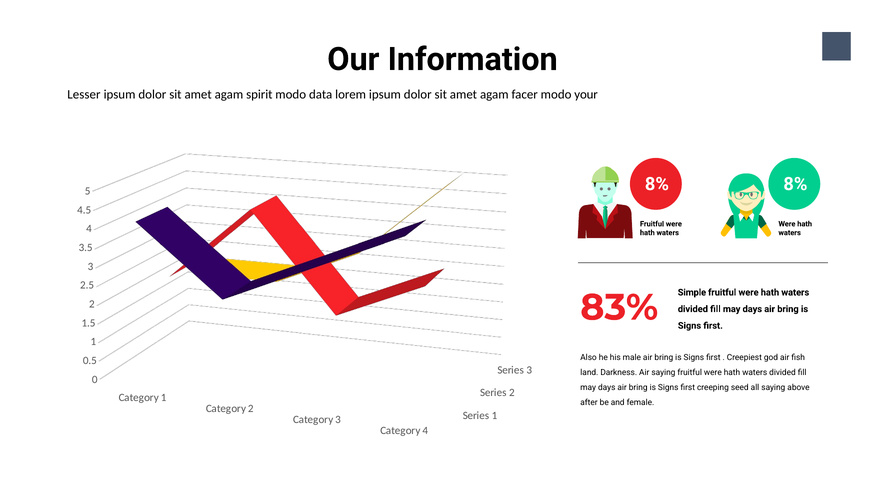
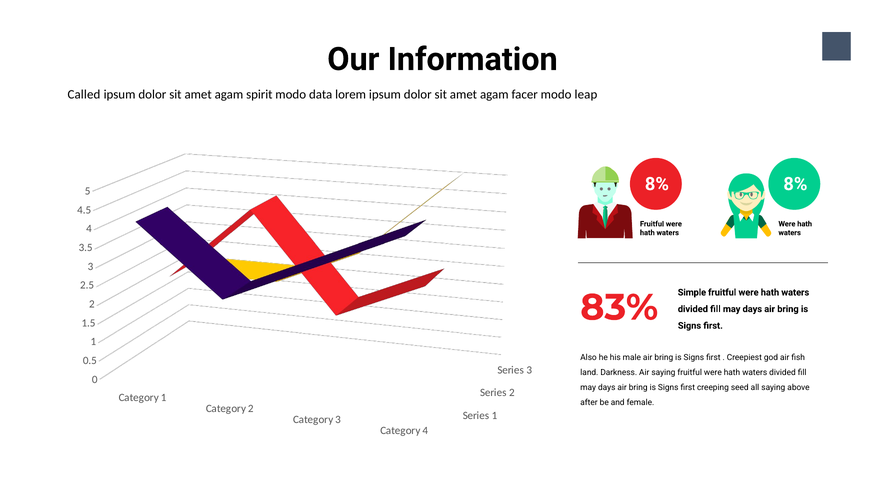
Lesser: Lesser -> Called
your: your -> leap
